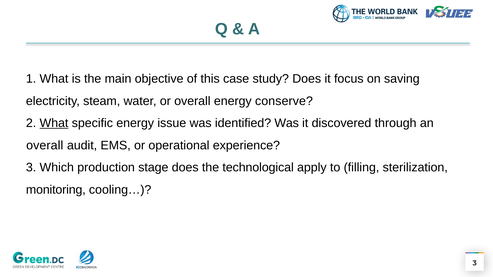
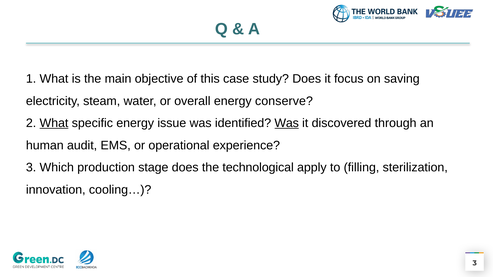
Was at (287, 123) underline: none -> present
overall at (45, 145): overall -> human
monitoring: monitoring -> innovation
